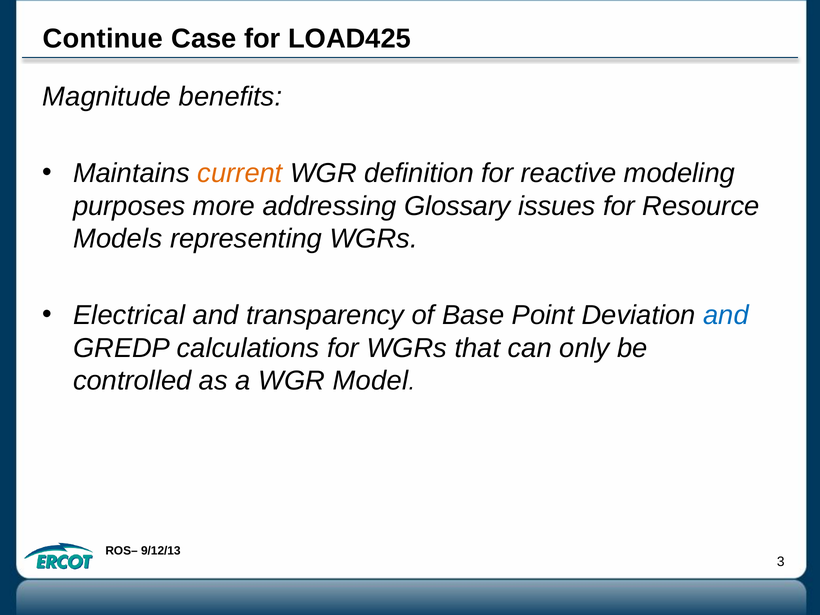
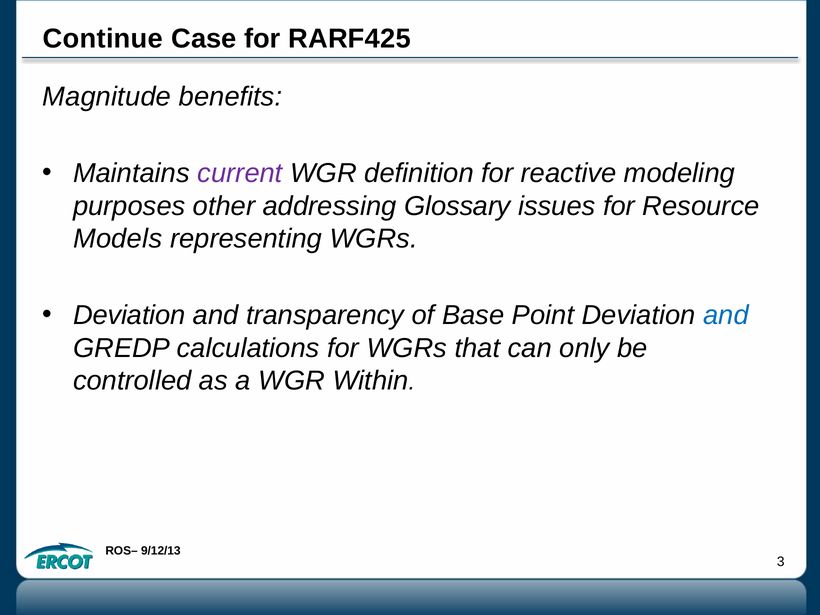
LOAD425: LOAD425 -> RARF425
current colour: orange -> purple
more: more -> other
Electrical at (129, 315): Electrical -> Deviation
Model: Model -> Within
